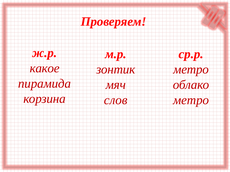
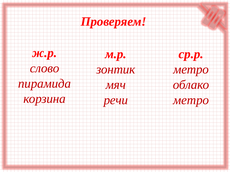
какое: какое -> слово
слов: слов -> речи
